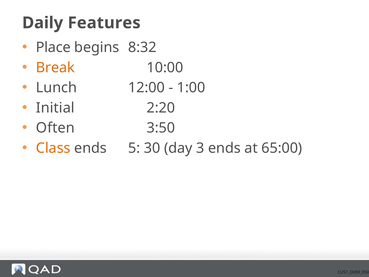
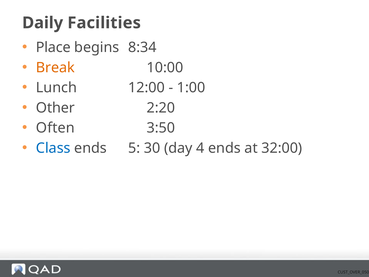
Features: Features -> Facilities
8:32: 8:32 -> 8:34
Initial: Initial -> Other
Class colour: orange -> blue
3: 3 -> 4
65:00: 65:00 -> 32:00
